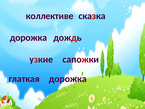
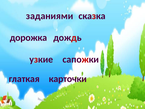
коллективе: коллективе -> заданиями
глаткая дорожка: дорожка -> карточки
